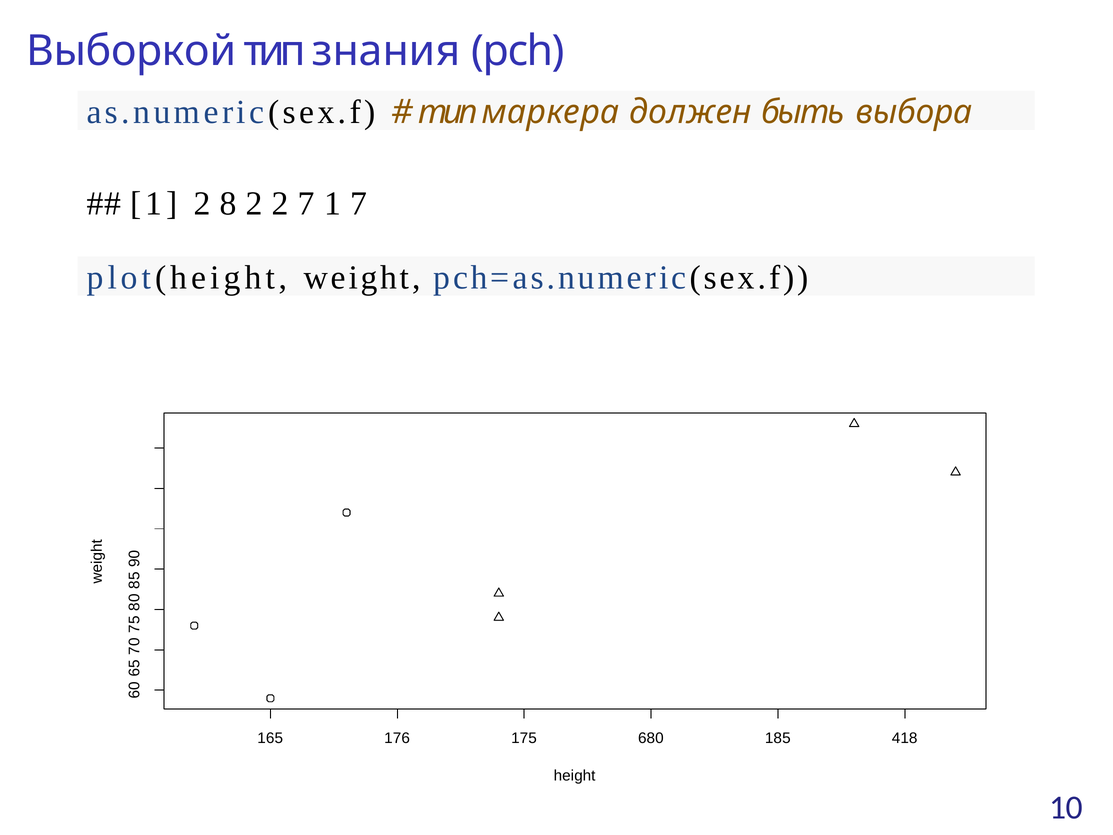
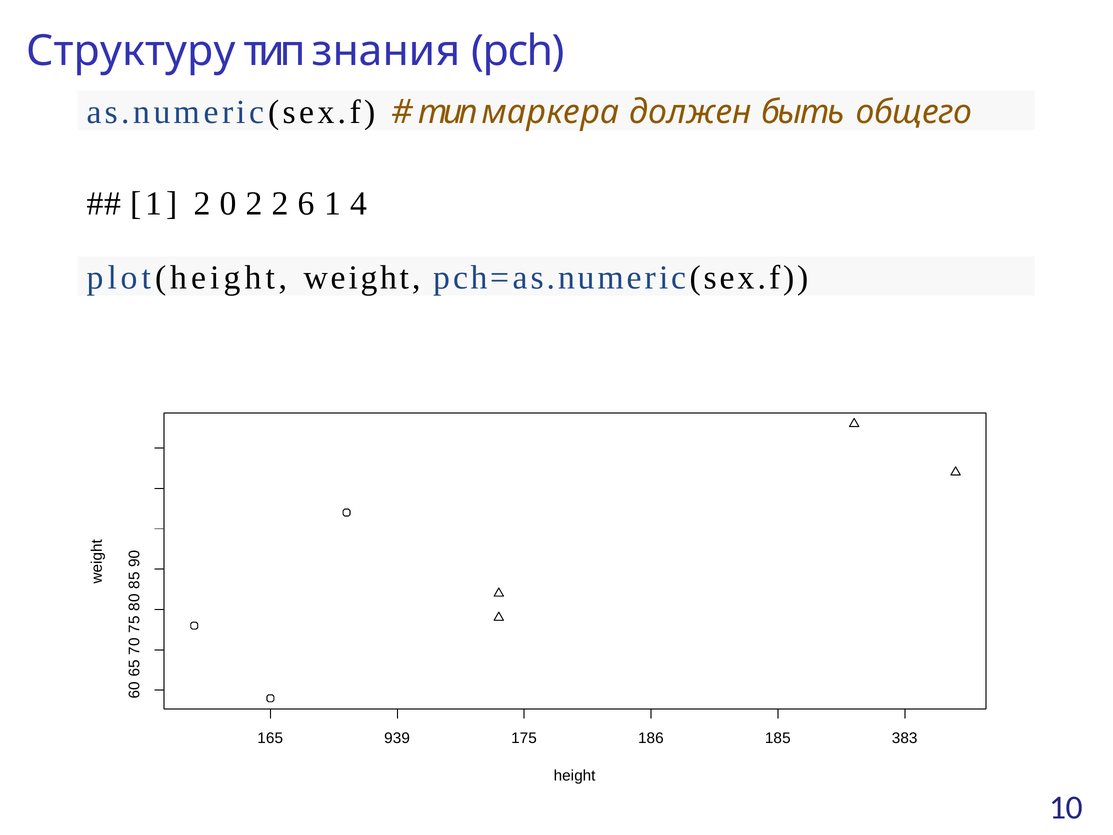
Выборкой: Выборкой -> Структуру
выбора: выбора -> общего
2 8: 8 -> 0
2 7: 7 -> 6
1 7: 7 -> 4
176: 176 -> 939
680: 680 -> 186
418: 418 -> 383
